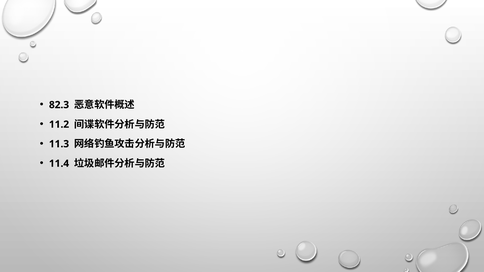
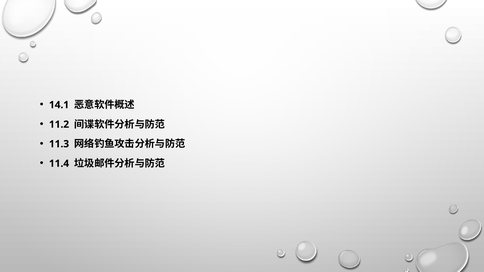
82.3: 82.3 -> 14.1
